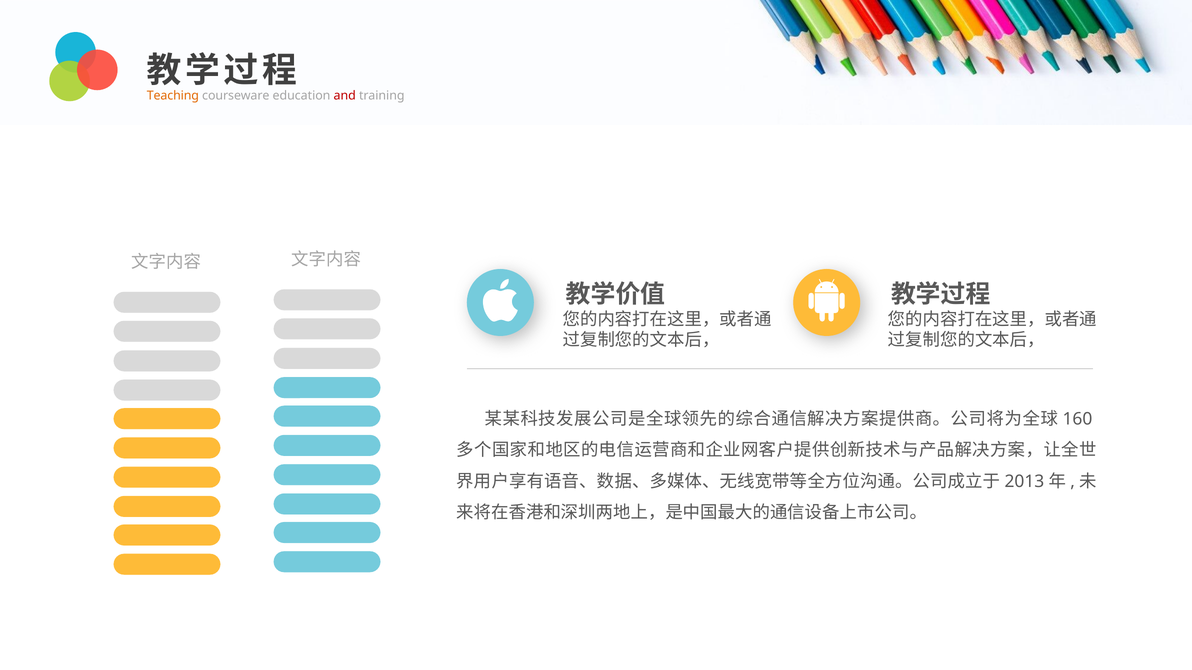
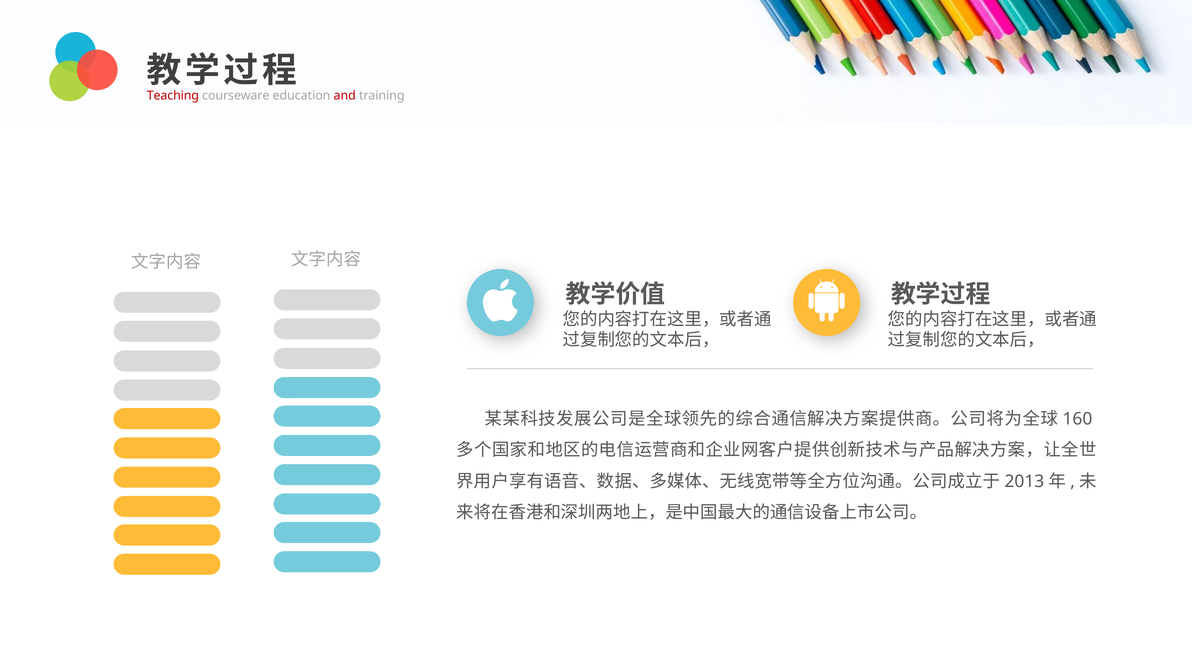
Teaching colour: orange -> red
